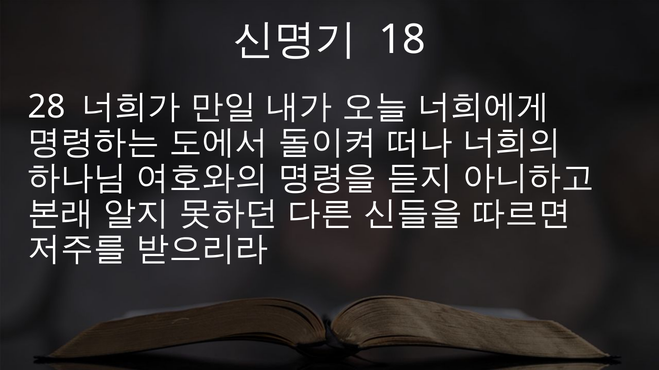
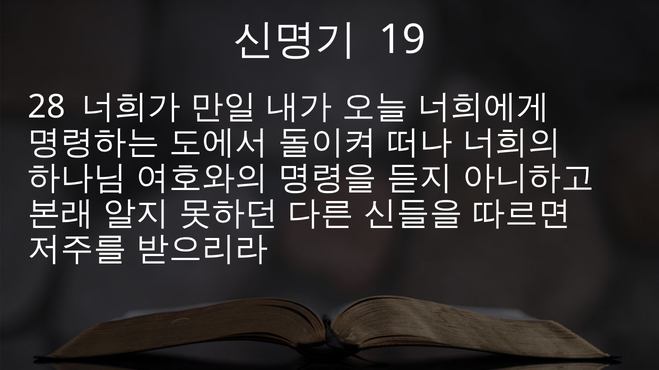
18: 18 -> 19
